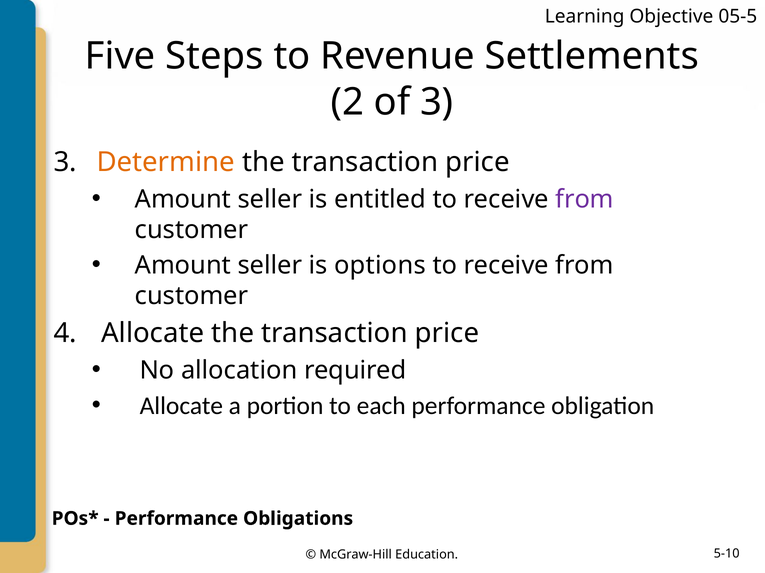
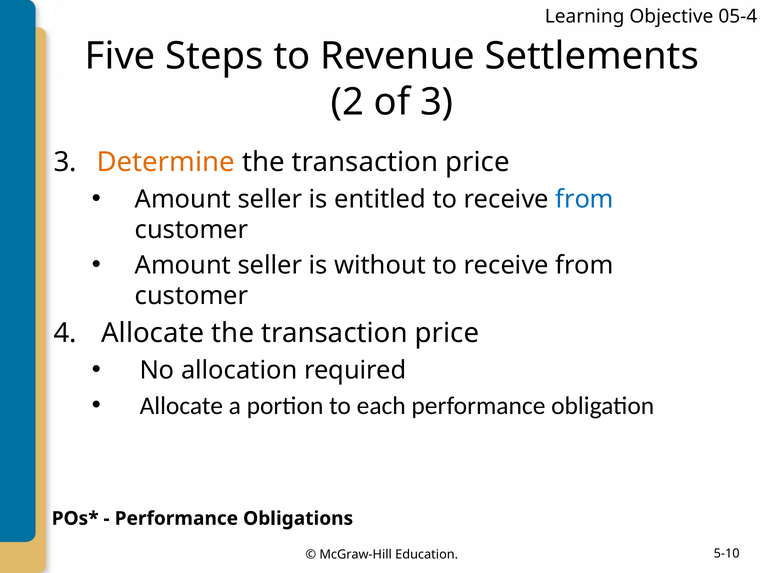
05-5: 05-5 -> 05-4
from at (585, 199) colour: purple -> blue
options: options -> without
